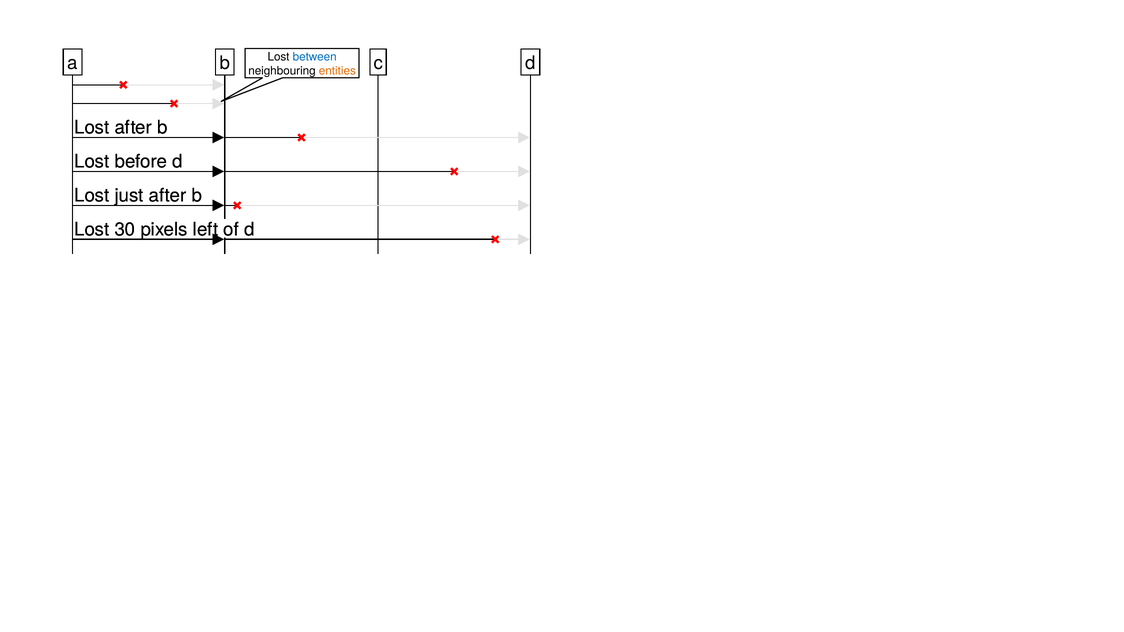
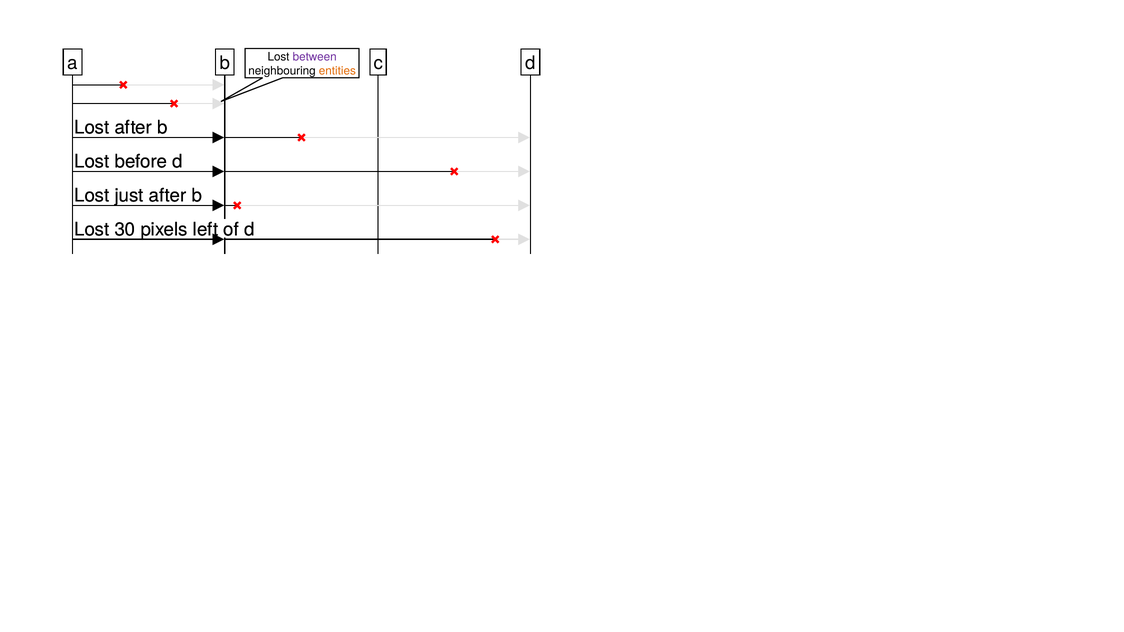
between colour: blue -> purple
